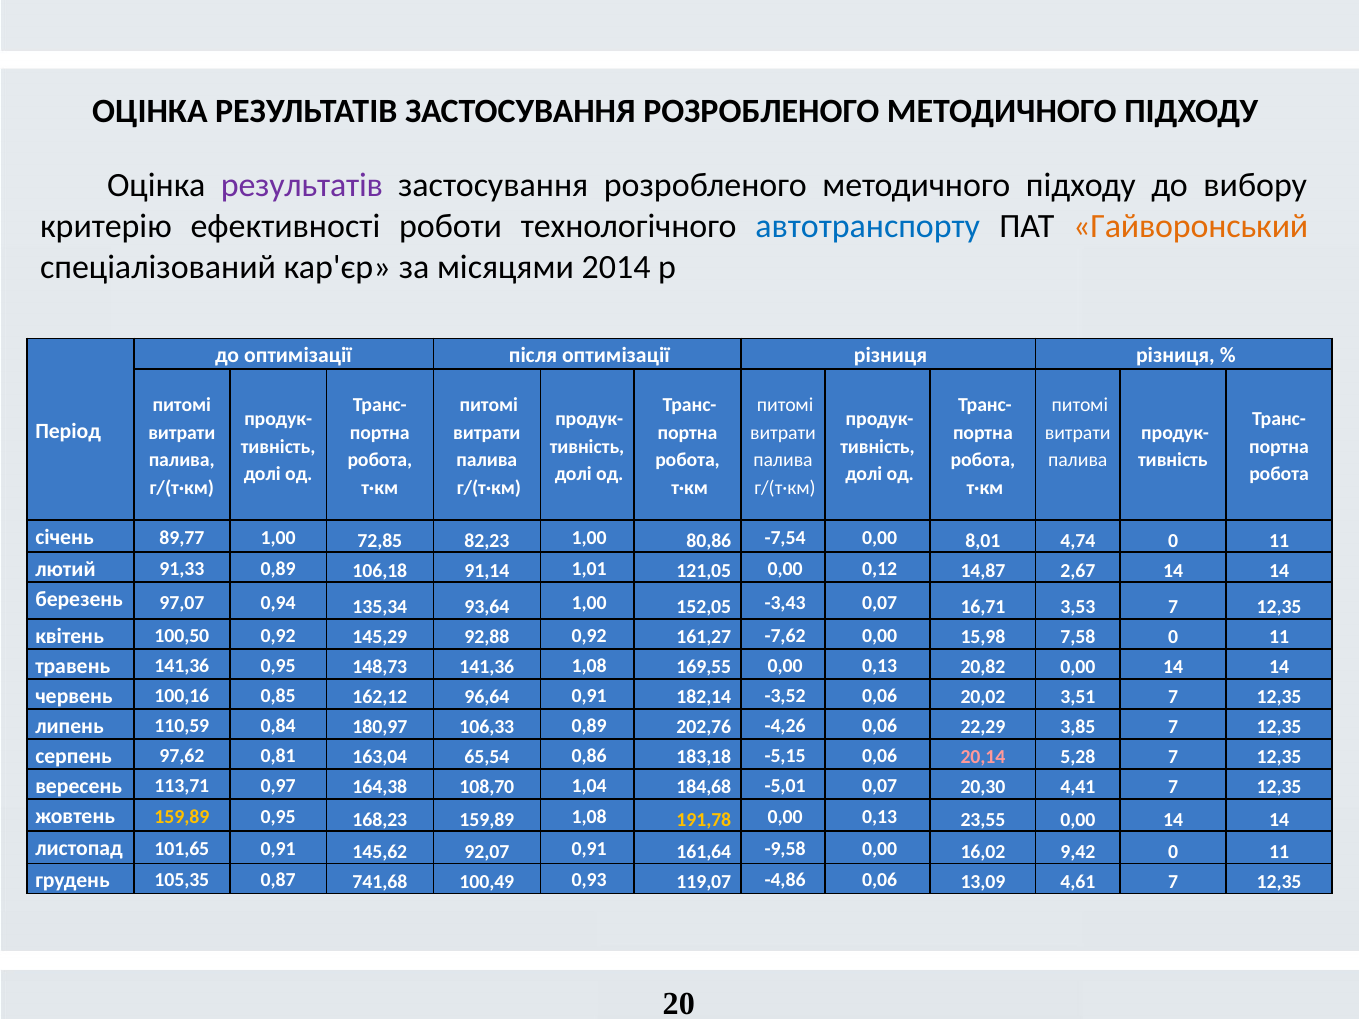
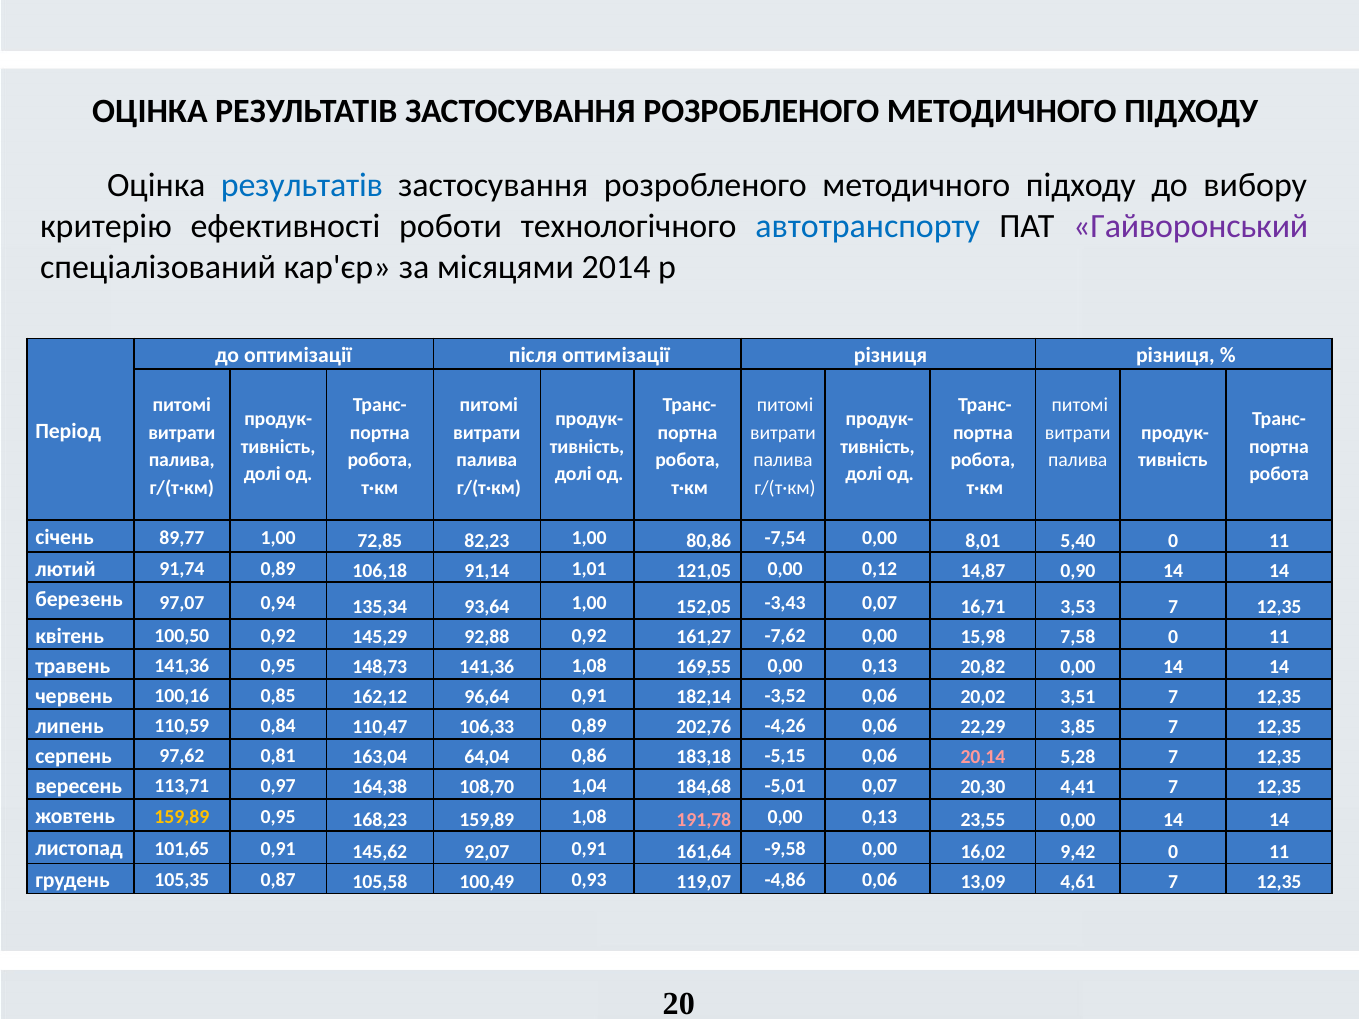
результатів at (302, 186) colour: purple -> blue
Гайворонський colour: orange -> purple
4,74: 4,74 -> 5,40
91,33: 91,33 -> 91,74
2,67: 2,67 -> 0,90
180,97: 180,97 -> 110,47
65,54: 65,54 -> 64,04
191,78 colour: yellow -> pink
741,68: 741,68 -> 105,58
